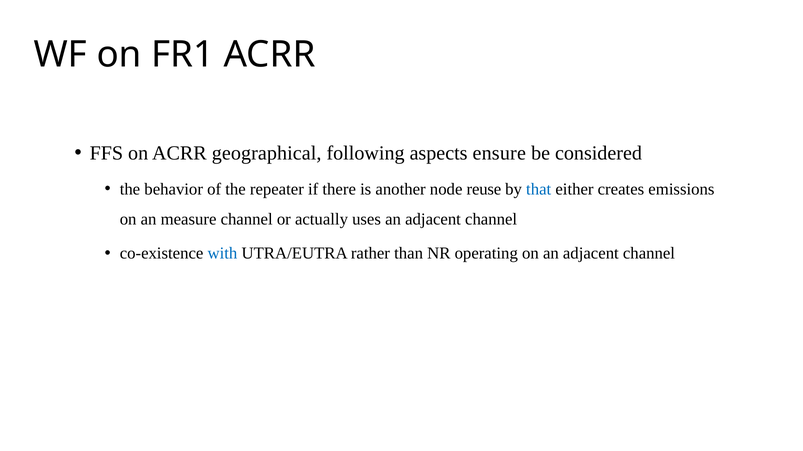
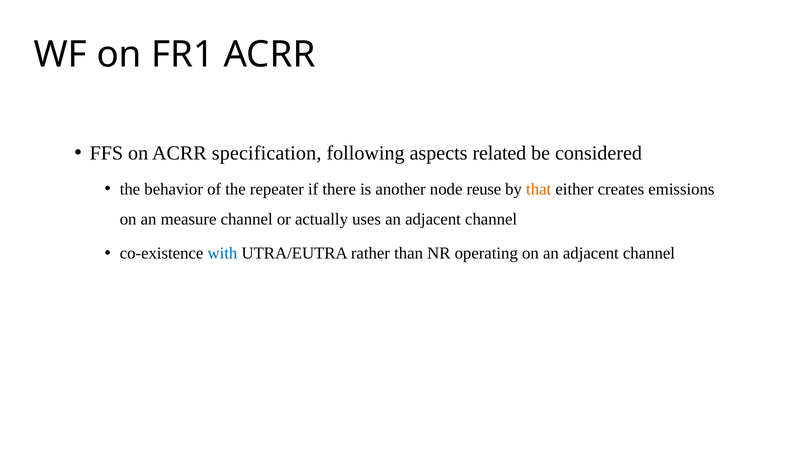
geographical: geographical -> specification
ensure: ensure -> related
that colour: blue -> orange
